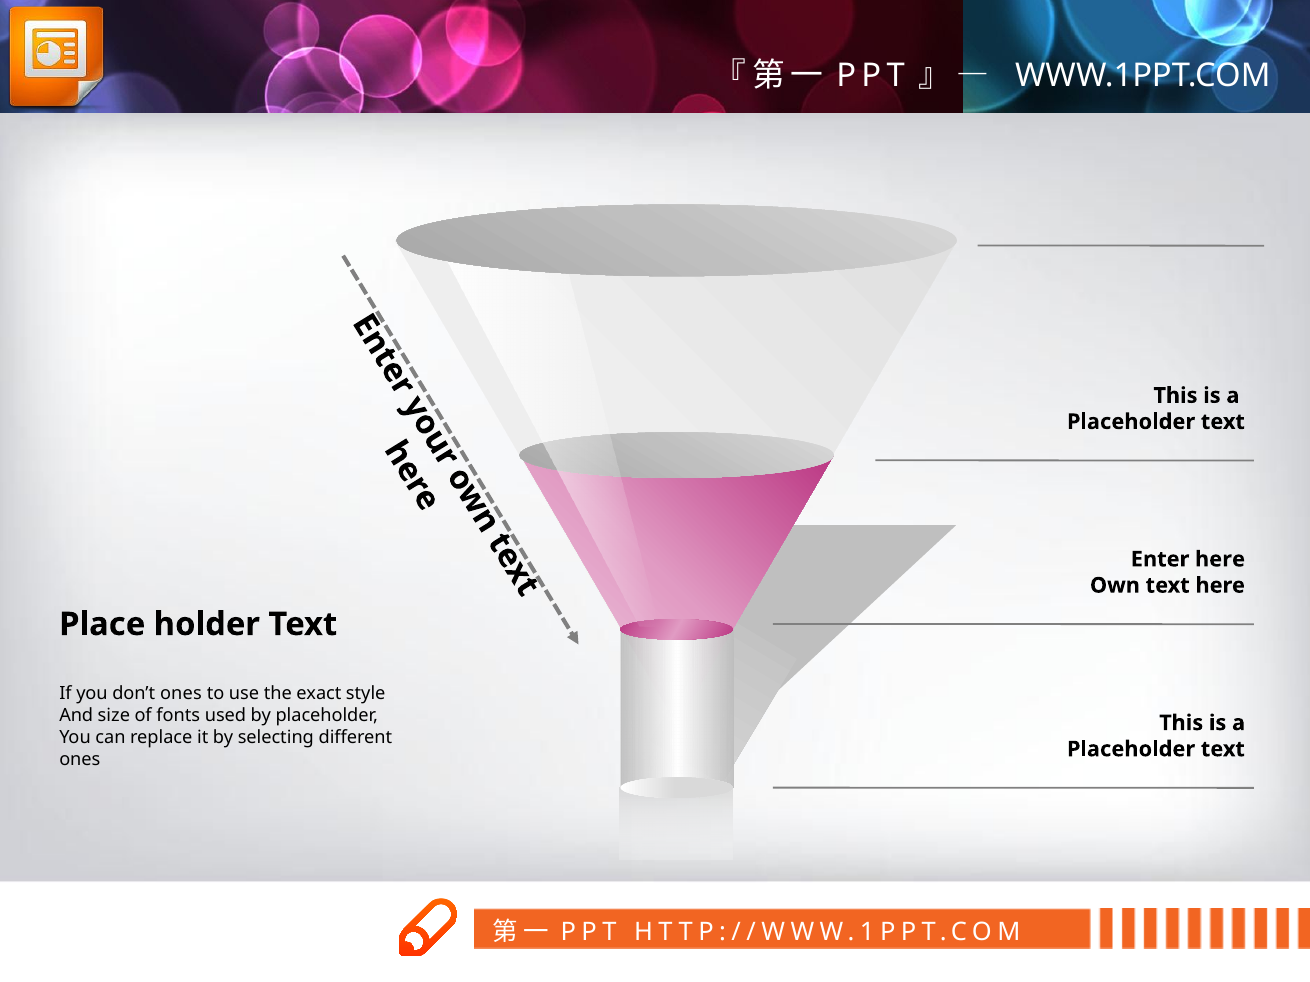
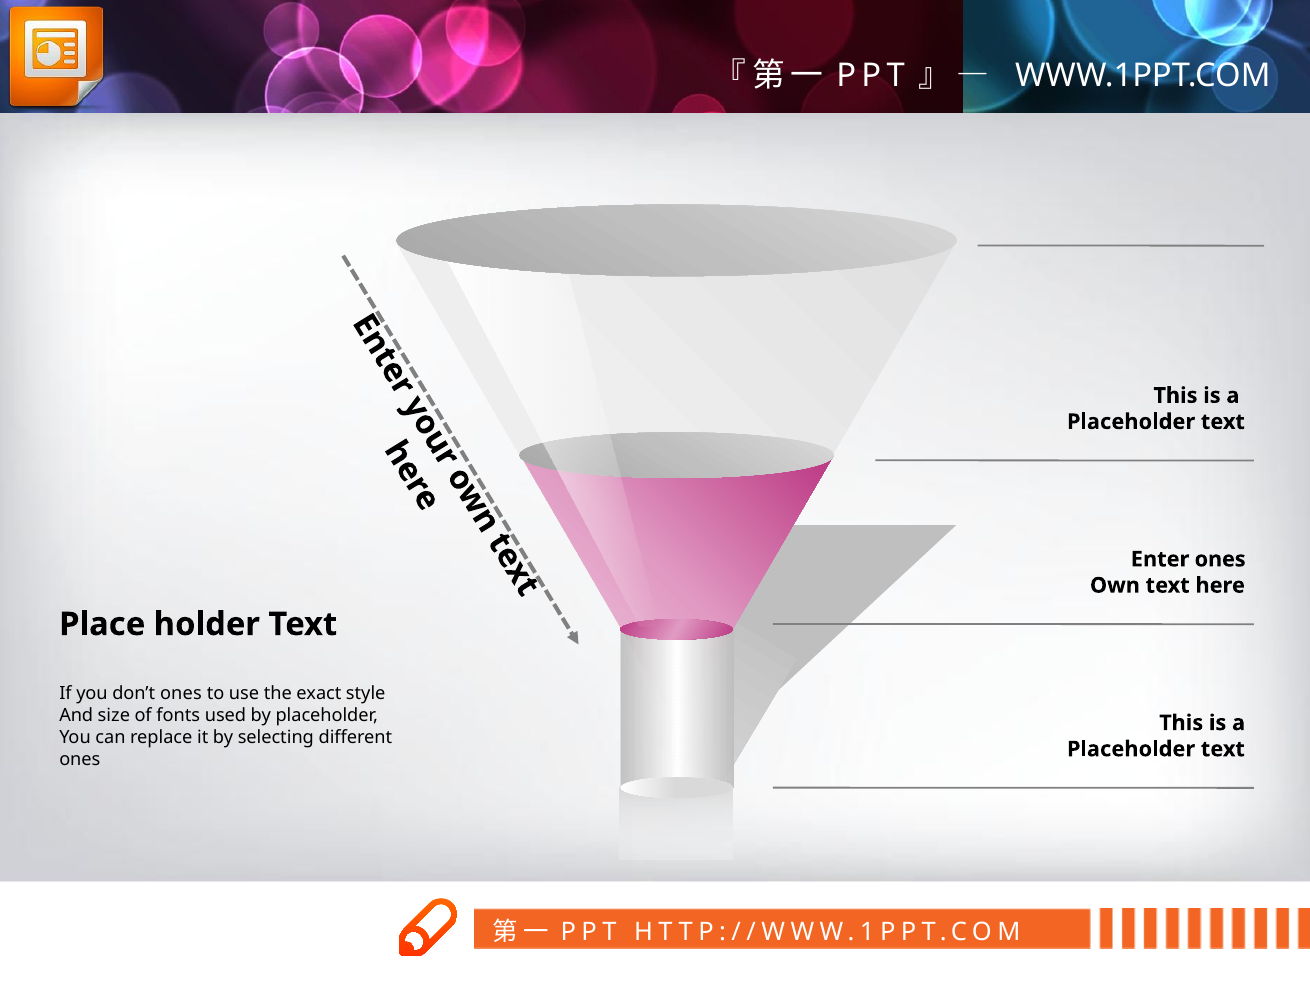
Enter here: here -> ones
